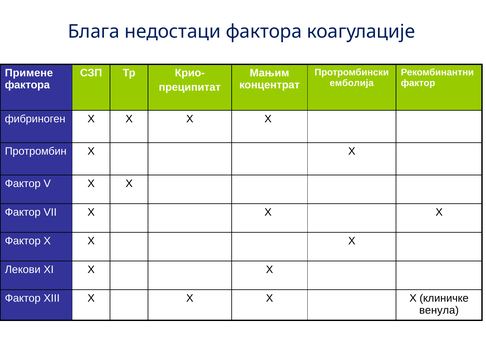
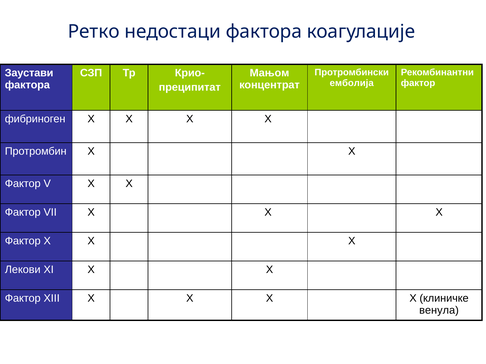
Блага: Блага -> Ретко
Примене: Примене -> Заустави
Мањим: Мањим -> Мањом
